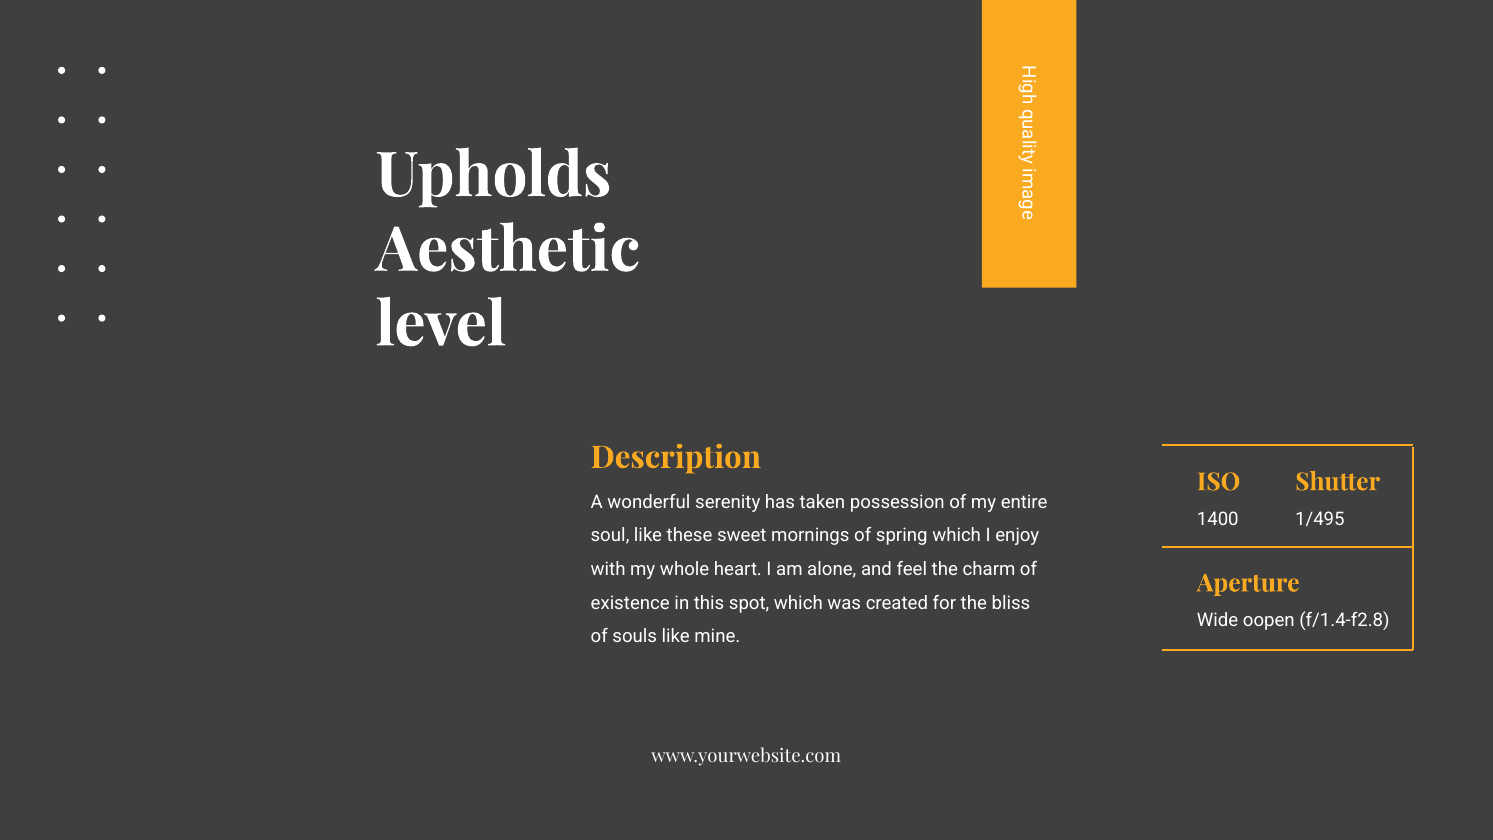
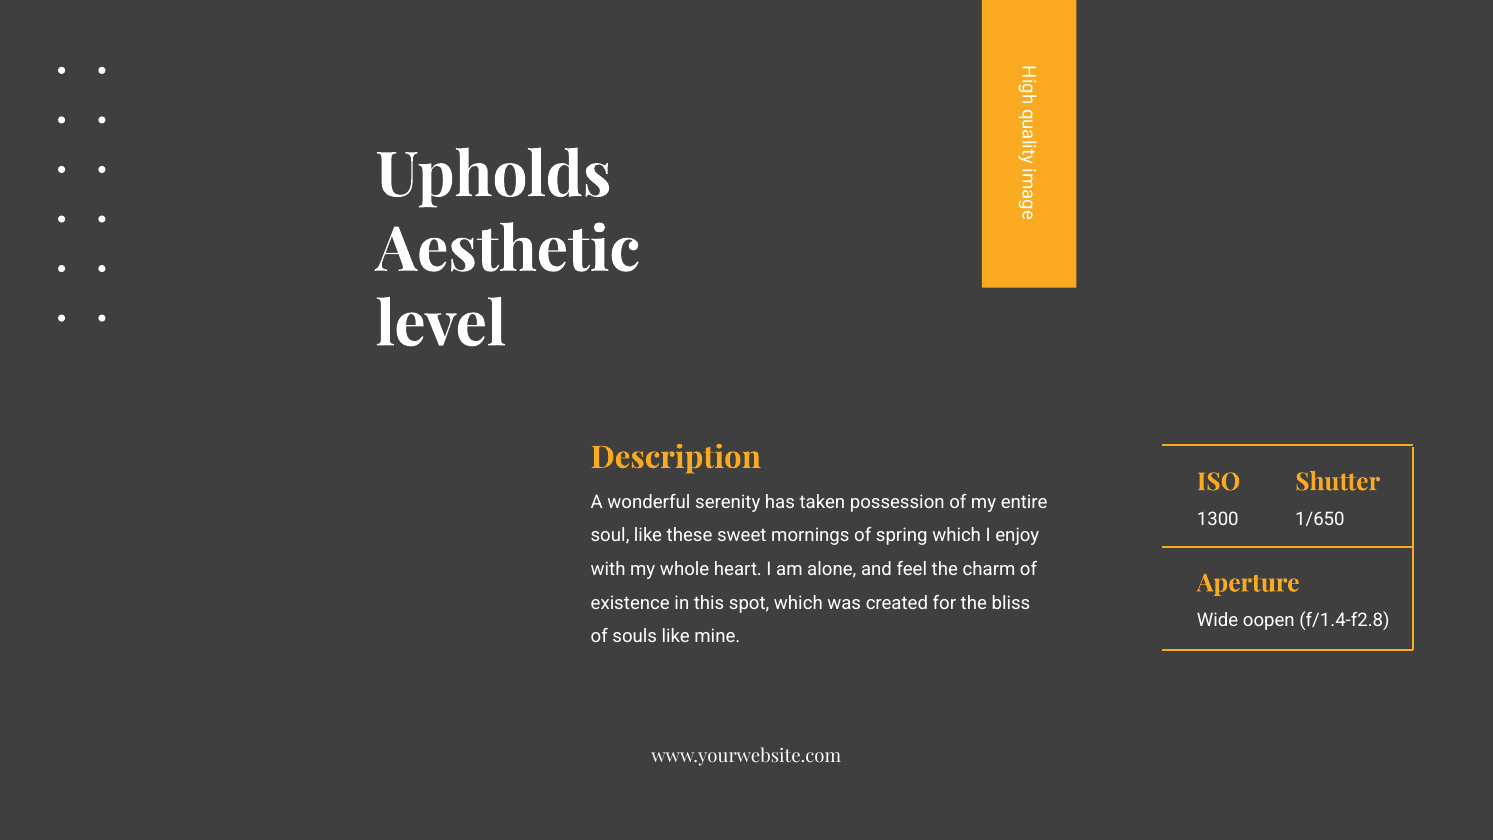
1400: 1400 -> 1300
1/495: 1/495 -> 1/650
